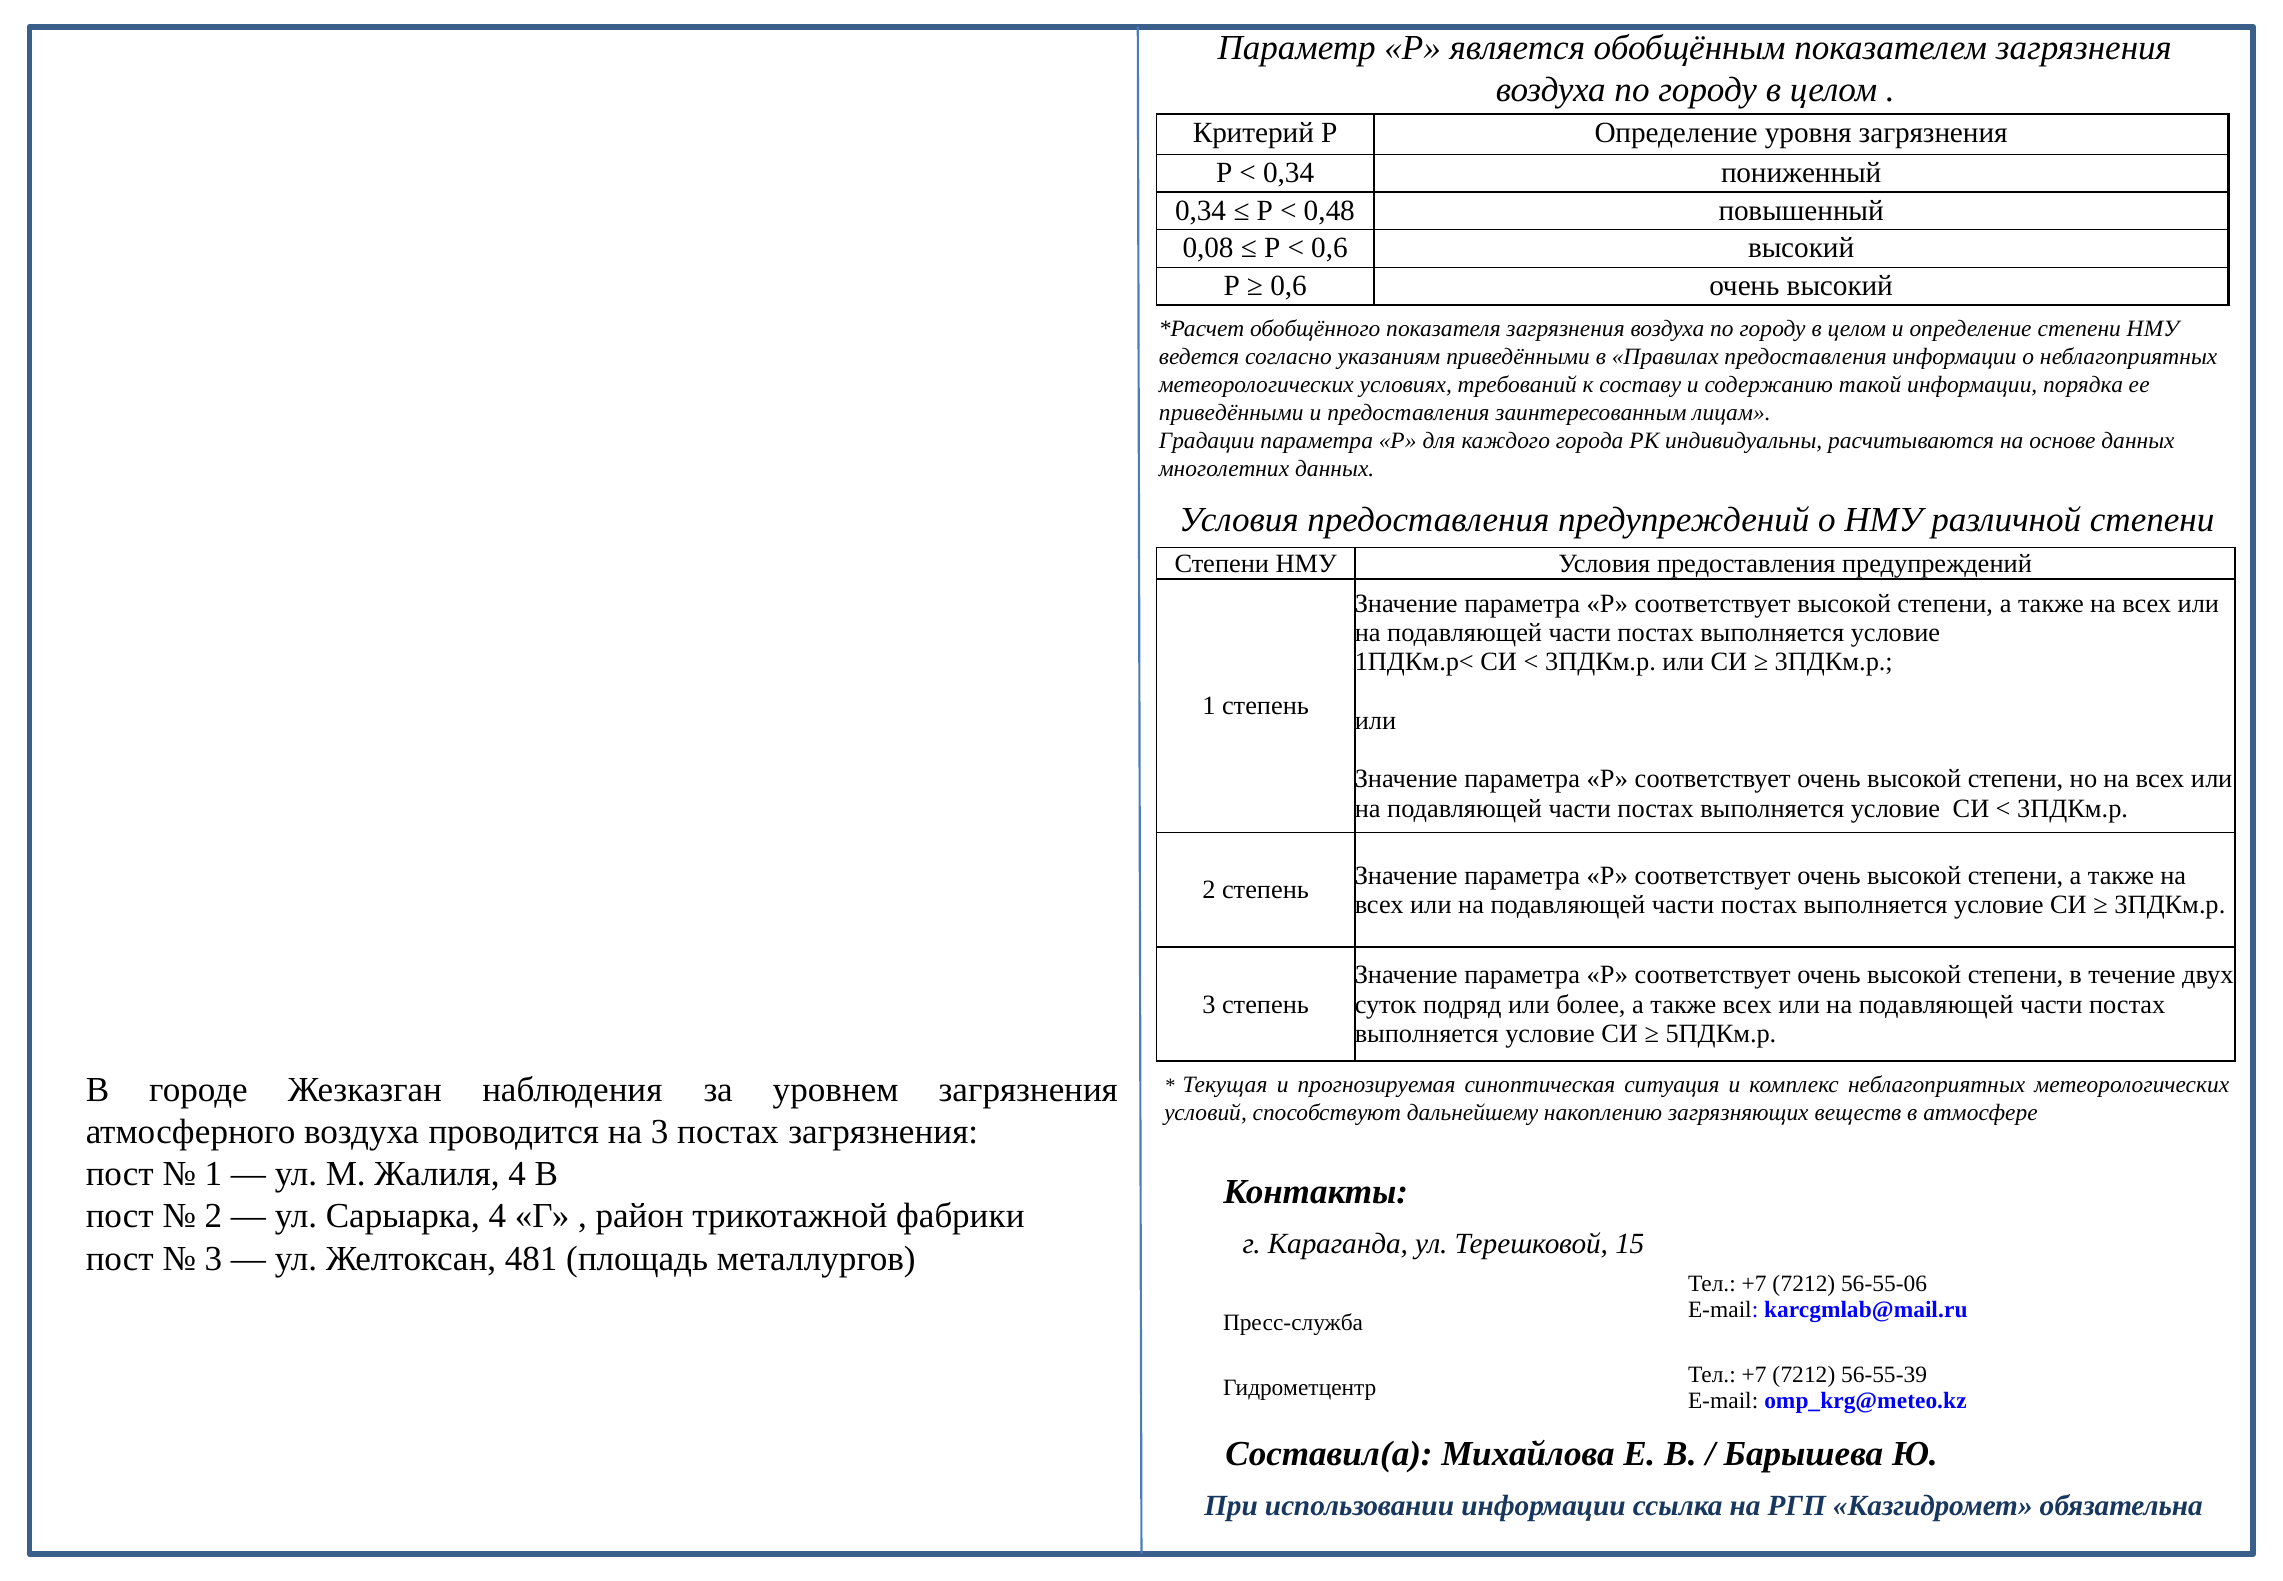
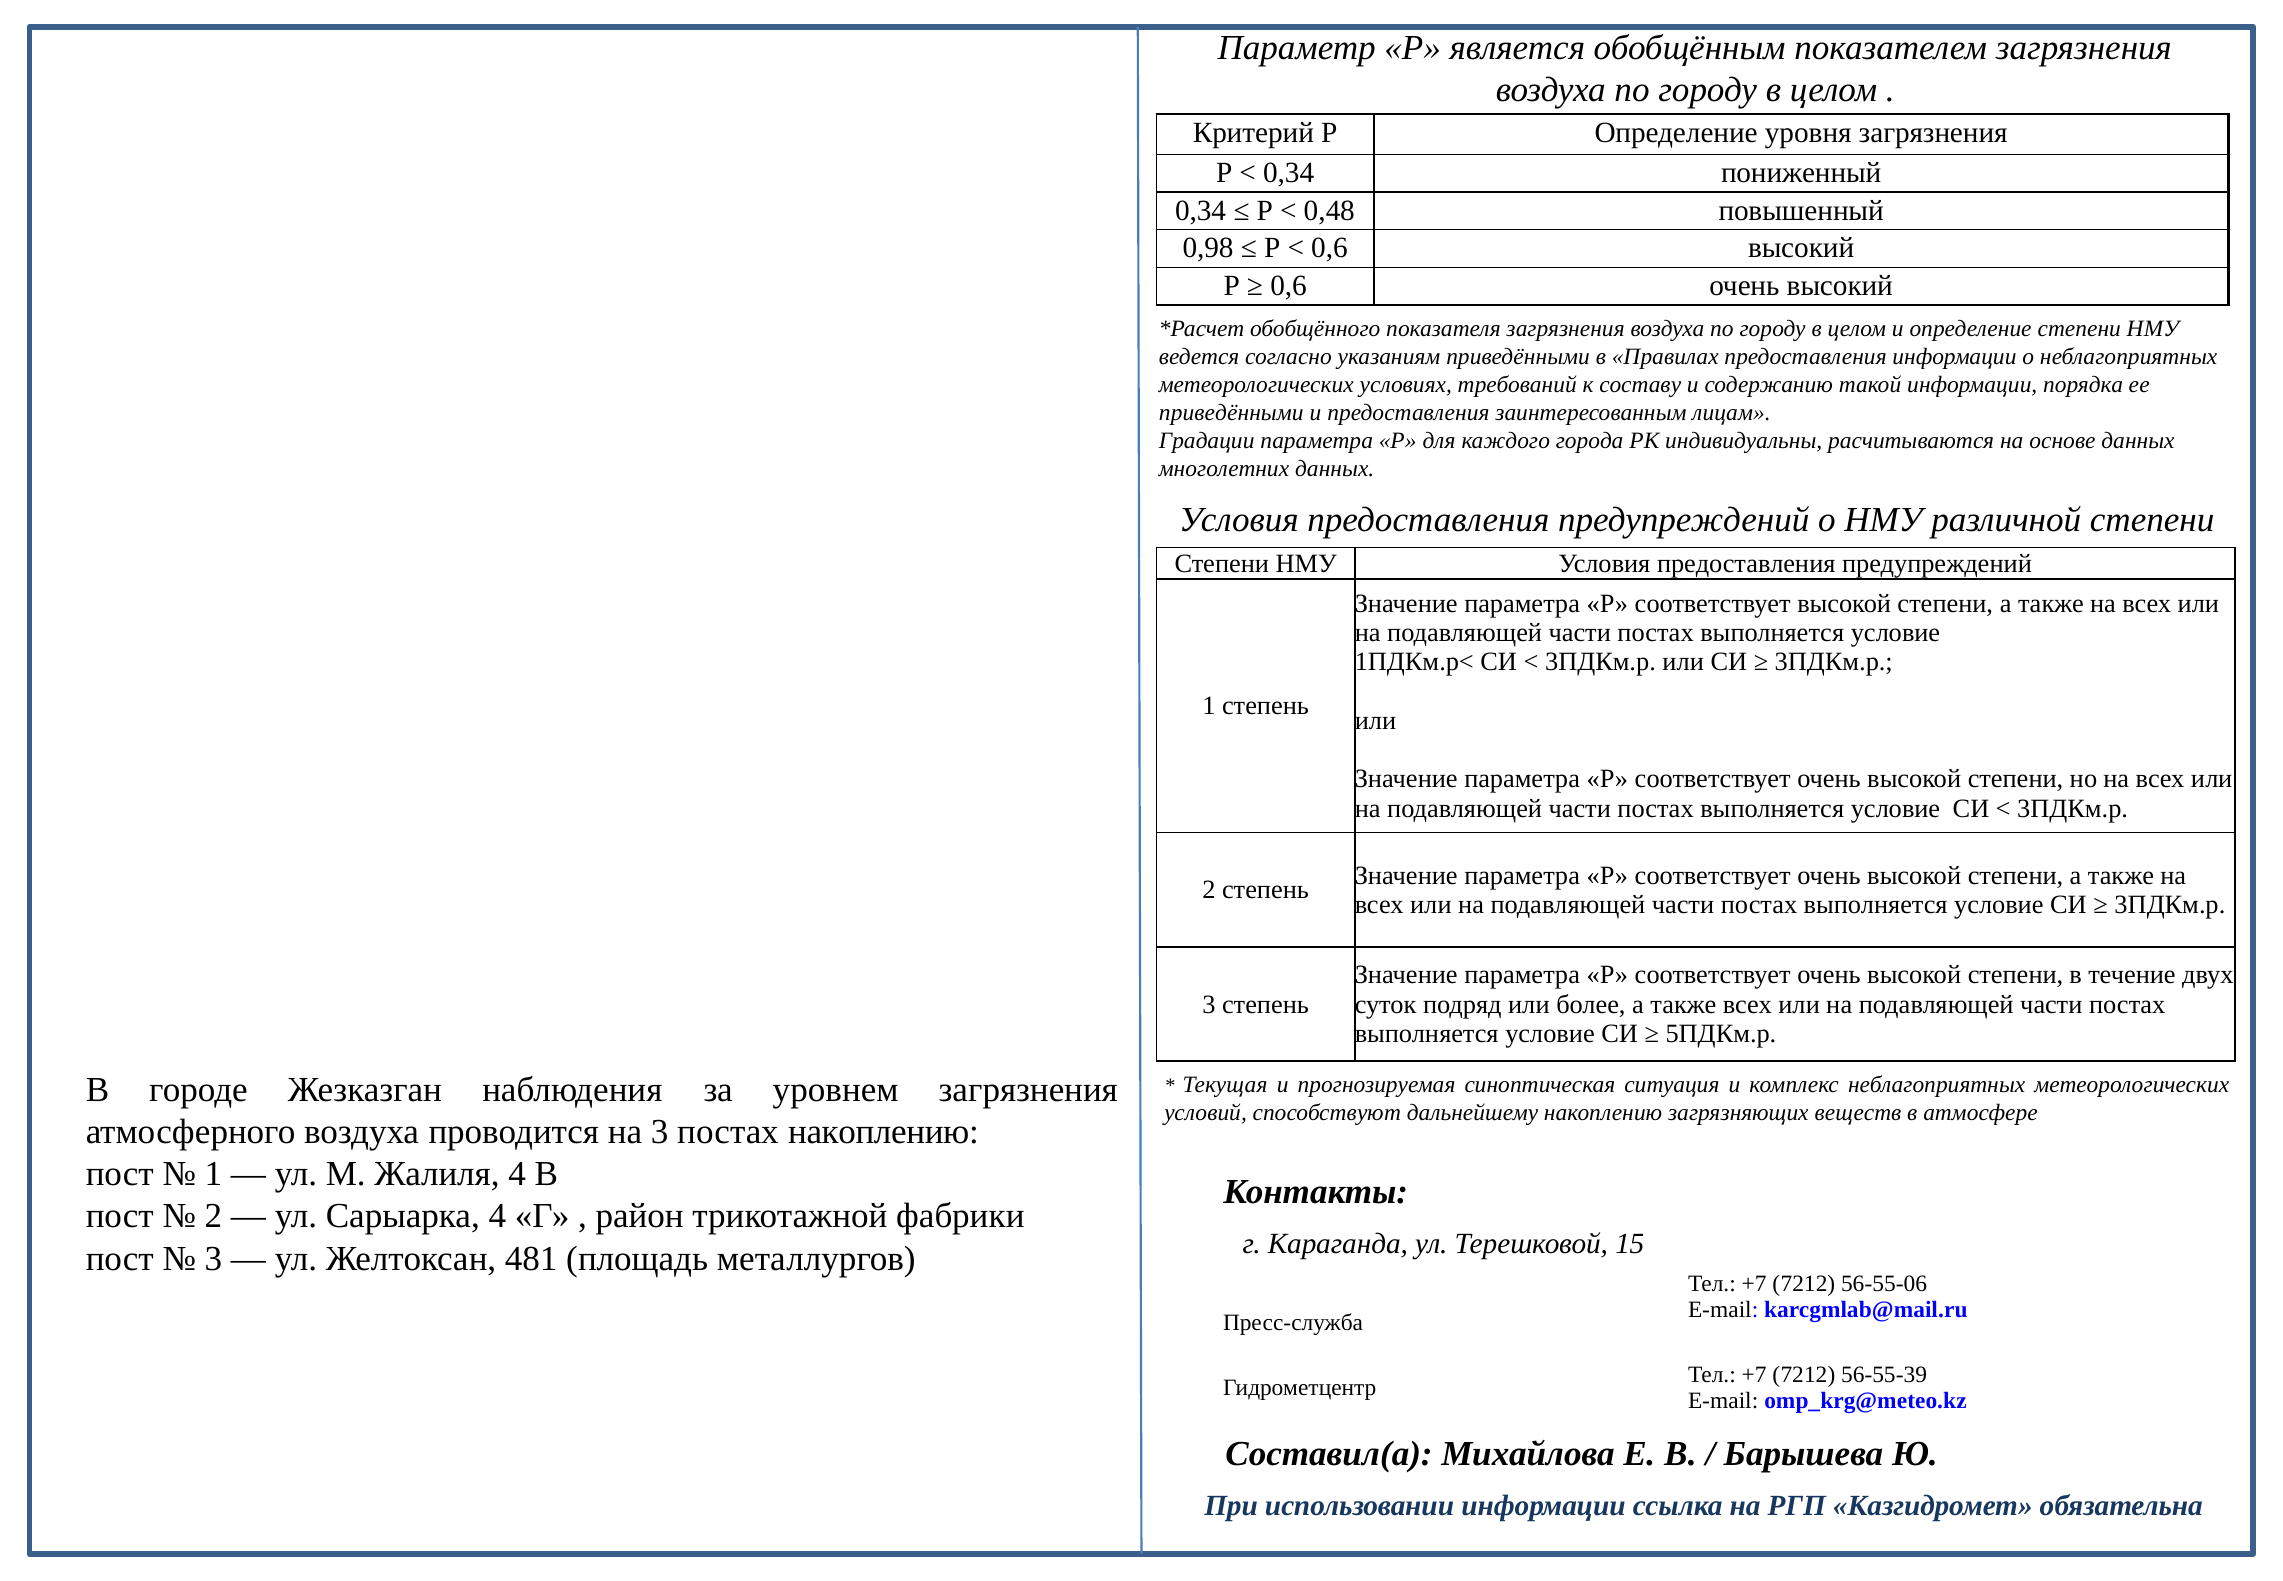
0,08: 0,08 -> 0,98
постах загрязнения: загрязнения -> накоплению
